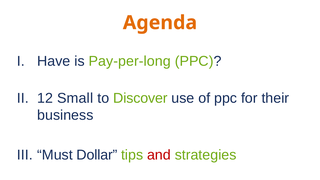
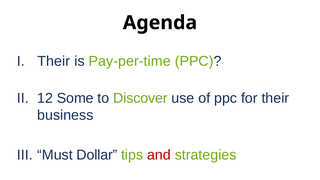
Agenda colour: orange -> black
Have at (54, 61): Have -> Their
Pay-per-long: Pay-per-long -> Pay-per-time
Small: Small -> Some
